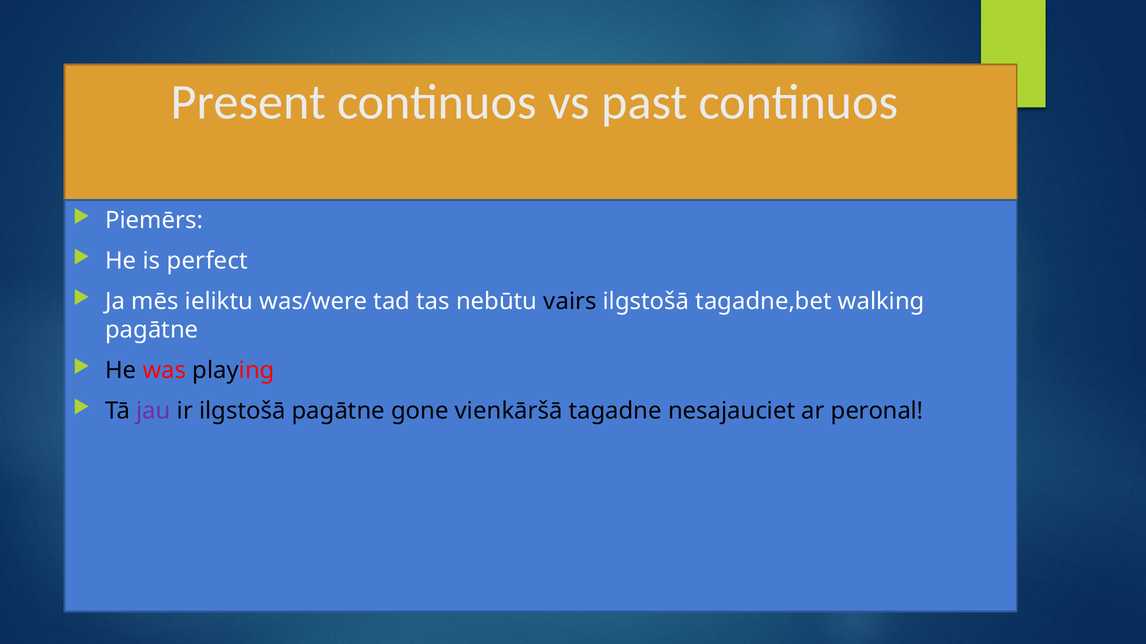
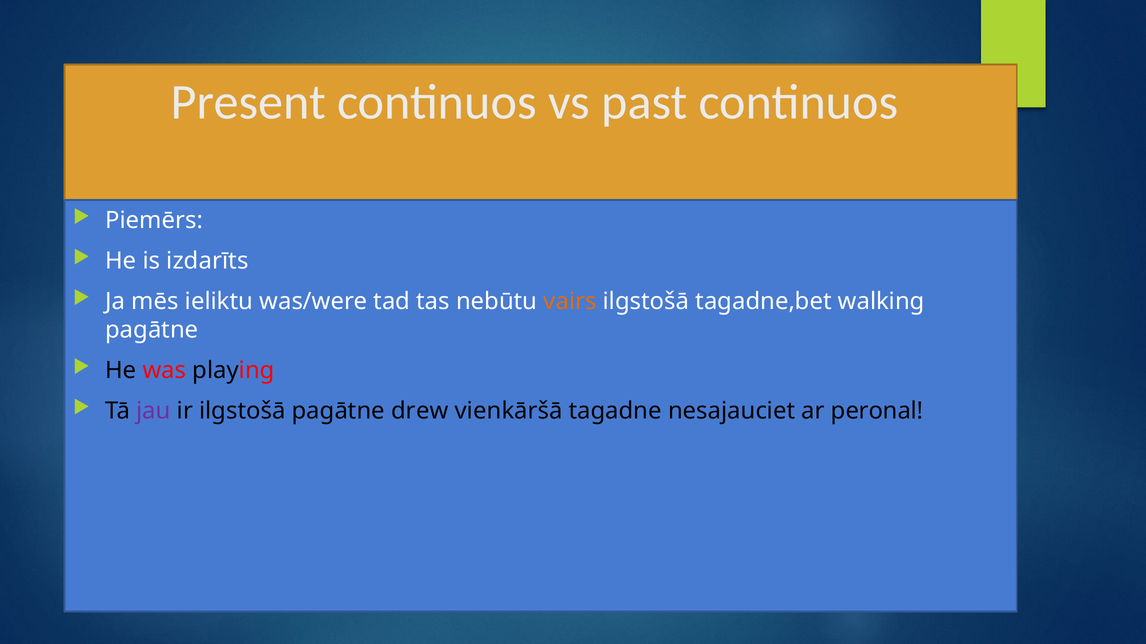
perfect: perfect -> izdarīts
vairs colour: black -> orange
gone: gone -> drew
